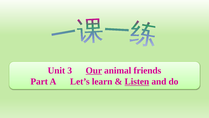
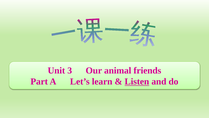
Our underline: present -> none
